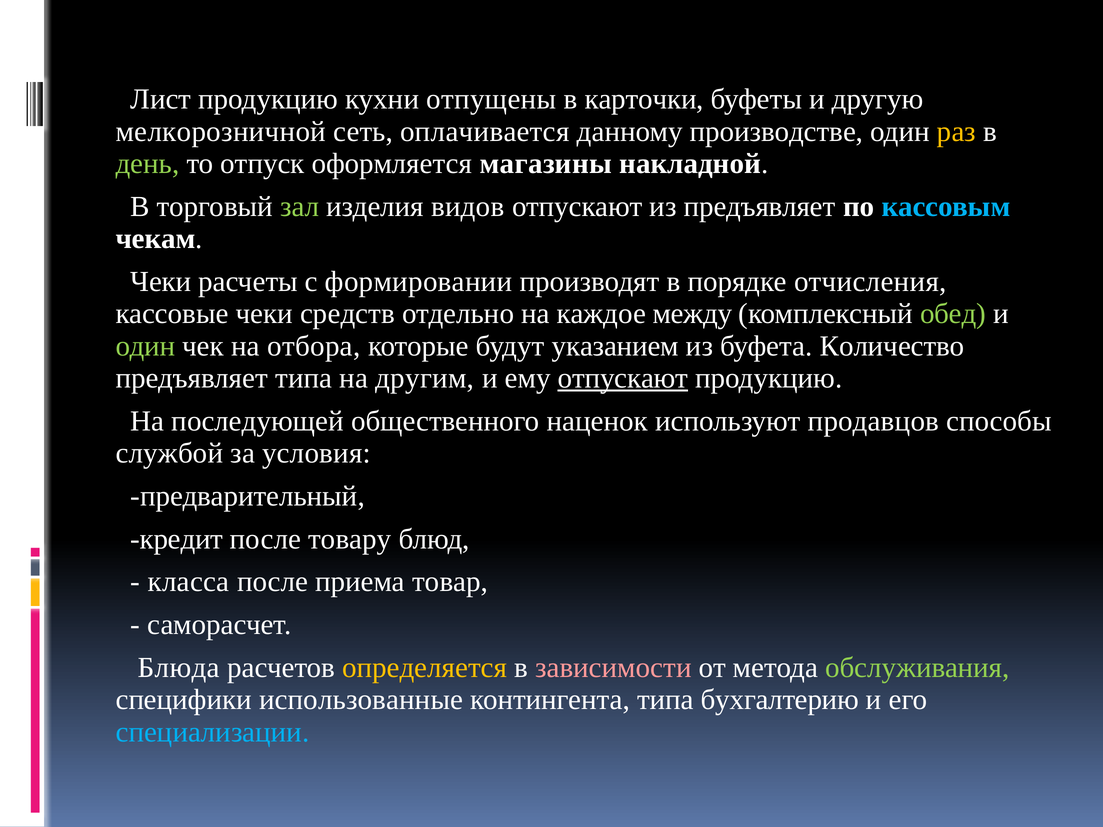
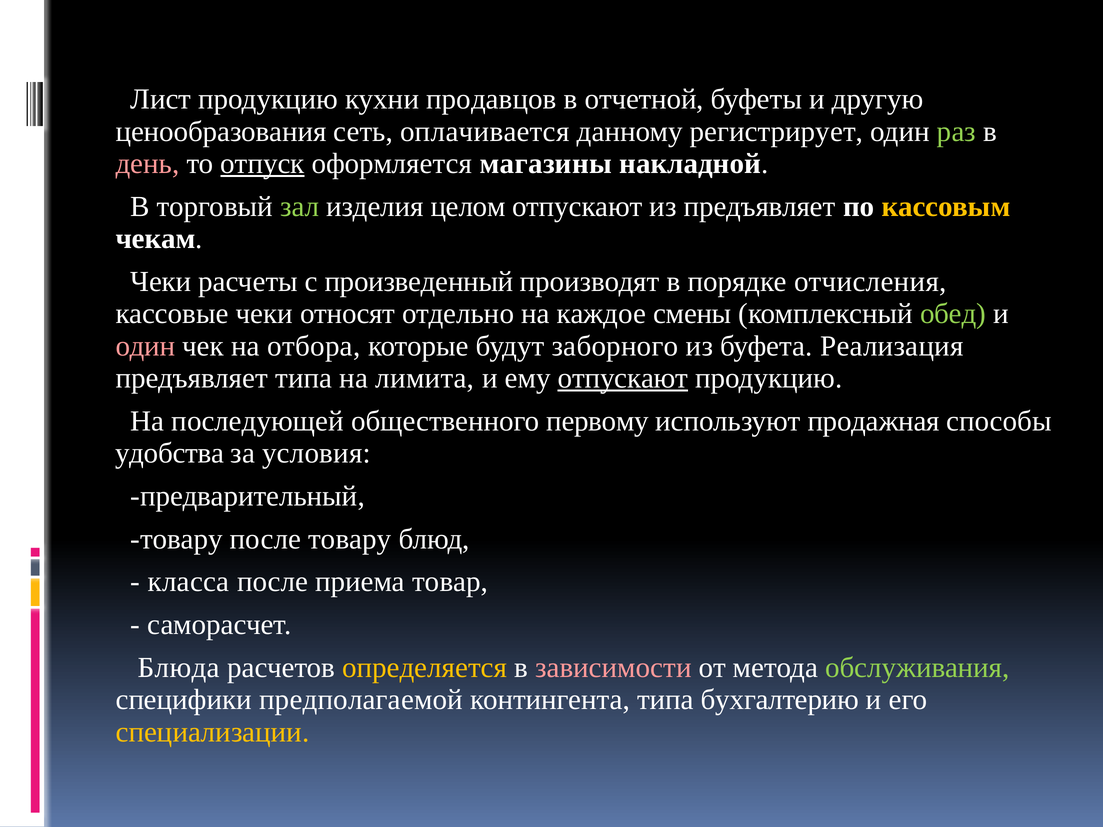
отпущены: отпущены -> продавцов
карточки: карточки -> отчетной
мелкорозничной: мелкорозничной -> ценообразования
производстве: производстве -> регистрирует
раз colour: yellow -> light green
день colour: light green -> pink
отпуск underline: none -> present
видов: видов -> целом
кассовым colour: light blue -> yellow
формировании: формировании -> произведенный
средств: средств -> относят
между: между -> смены
один at (146, 346) colour: light green -> pink
указанием: указанием -> заборного
Количество: Количество -> Реализация
другим: другим -> лимита
наценок: наценок -> первому
продавцов: продавцов -> продажная
службой: службой -> удобства
кредит at (177, 539): кредит -> товару
использованные: использованные -> предполагаемой
специализации colour: light blue -> yellow
